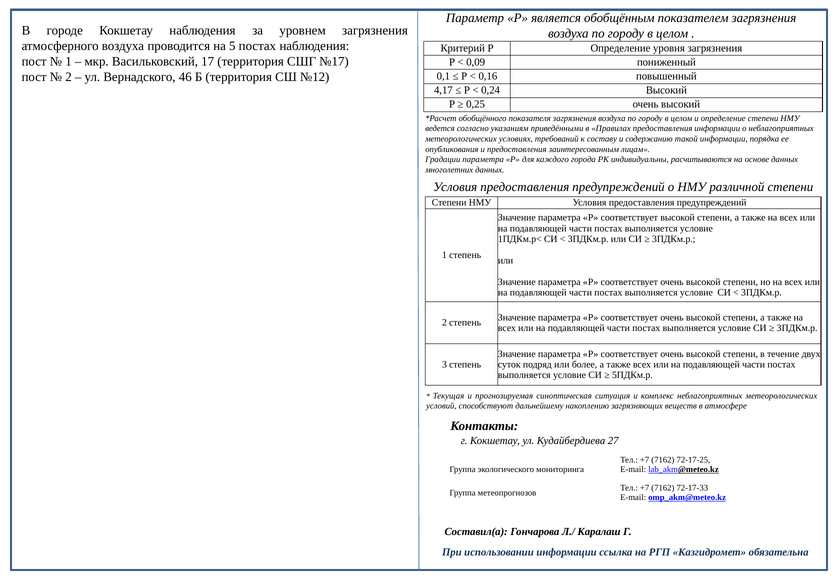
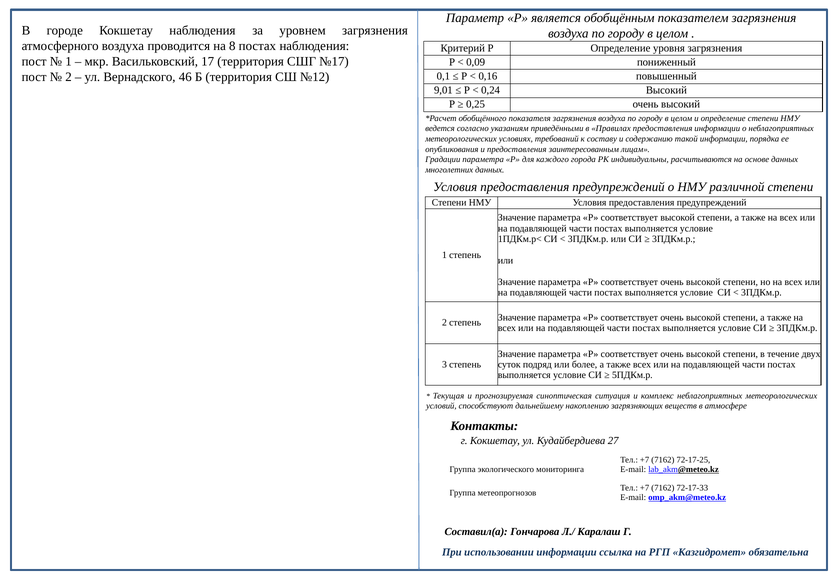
5: 5 -> 8
4,17: 4,17 -> 9,01
